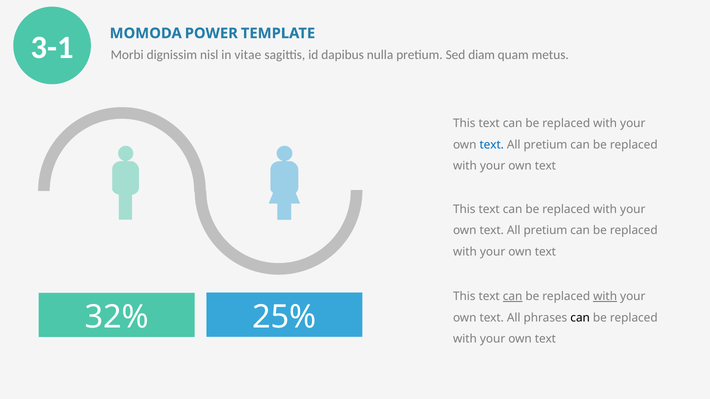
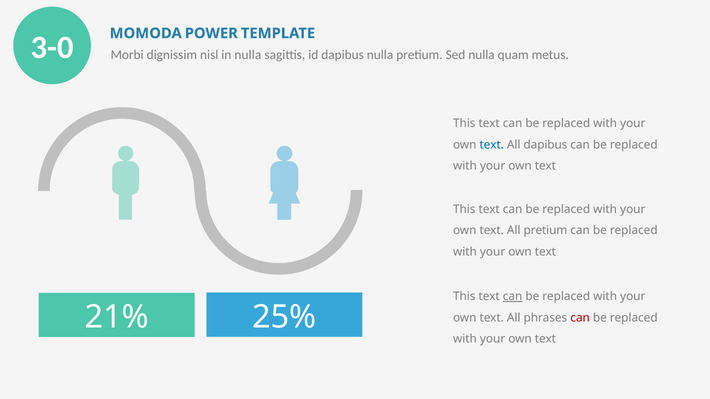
3-1: 3-1 -> 3-0
in vitae: vitae -> nulla
Sed diam: diam -> nulla
pretium at (545, 145): pretium -> dapibus
with at (605, 297) underline: present -> none
32%: 32% -> 21%
can at (580, 318) colour: black -> red
